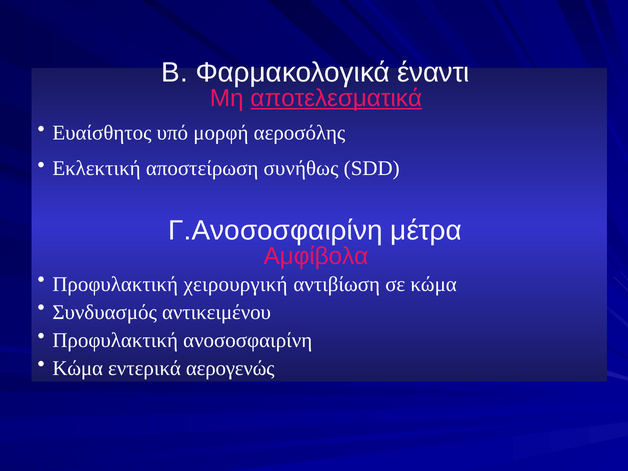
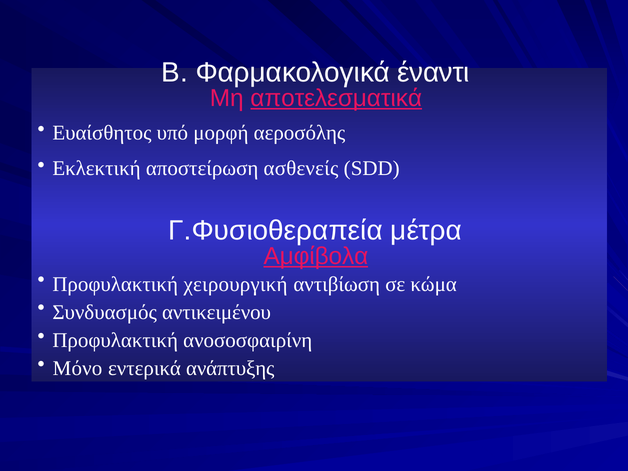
συνήθως: συνήθως -> ασθενείς
Γ.Ανοσοσφαιρίνη: Γ.Ανοσοσφαιρίνη -> Γ.Φυσιοθεραπεία
Αμφίβολα underline: none -> present
Κώμα at (78, 368): Κώμα -> Μόνο
αερογενώς: αερογενώς -> ανάπτυξης
